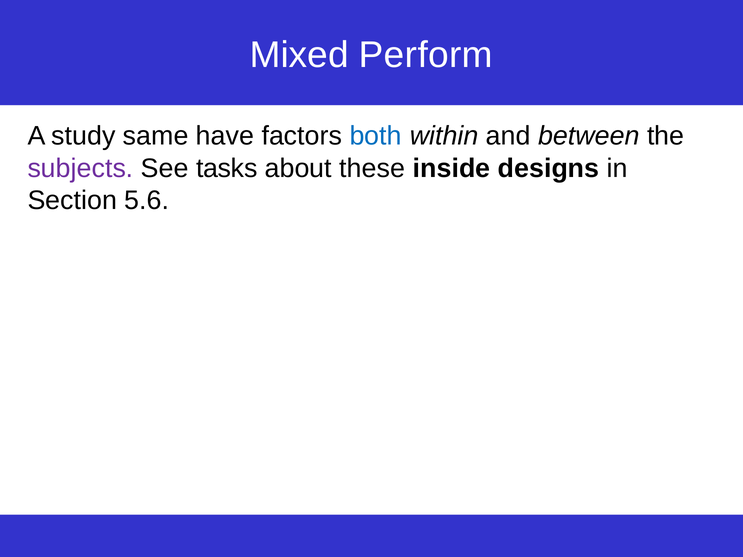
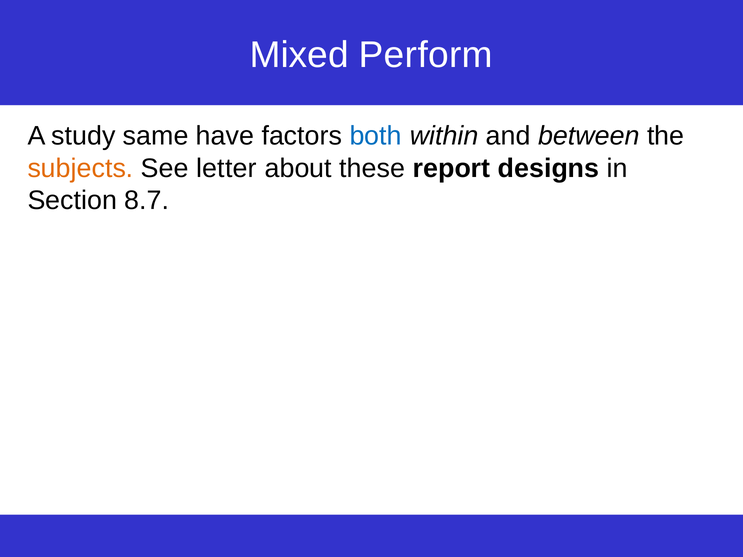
subjects colour: purple -> orange
tasks: tasks -> letter
inside: inside -> report
5.6: 5.6 -> 8.7
